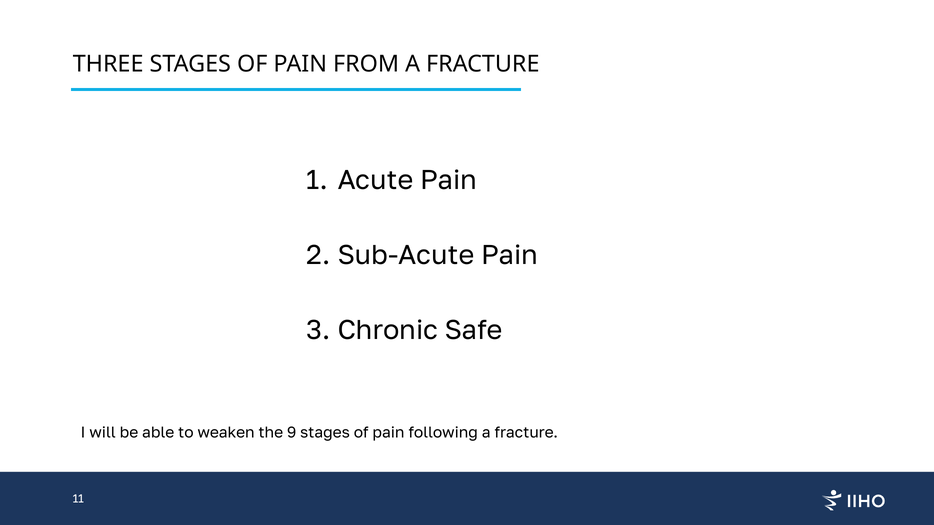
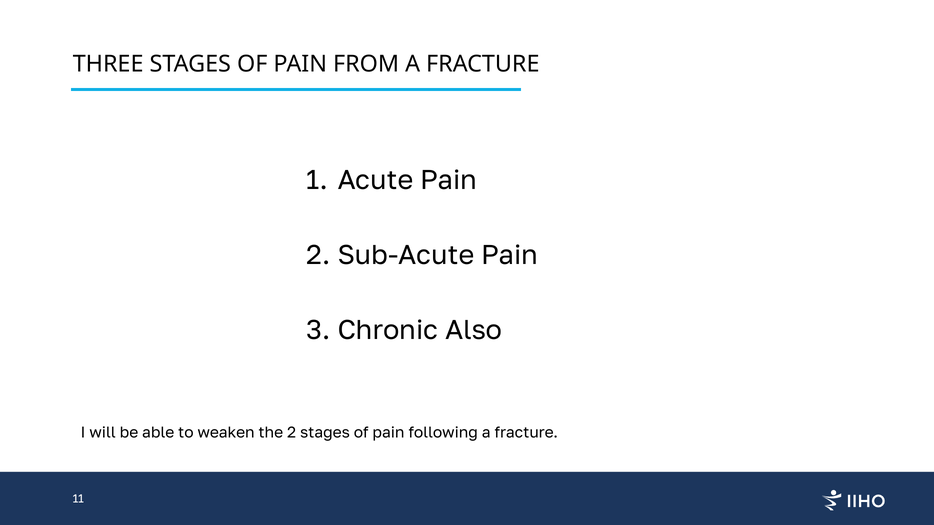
Safe: Safe -> Also
the 9: 9 -> 2
